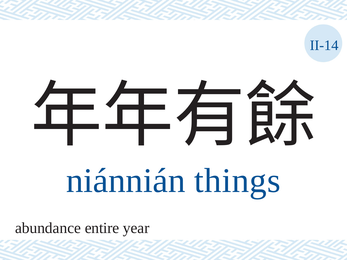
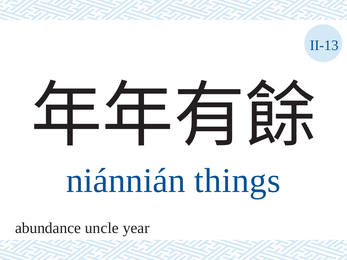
II-14: II-14 -> II-13
entire: entire -> uncle
